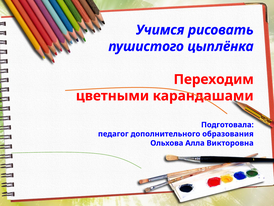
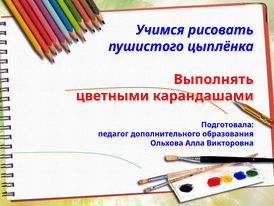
Переходим: Переходим -> Выполнять
